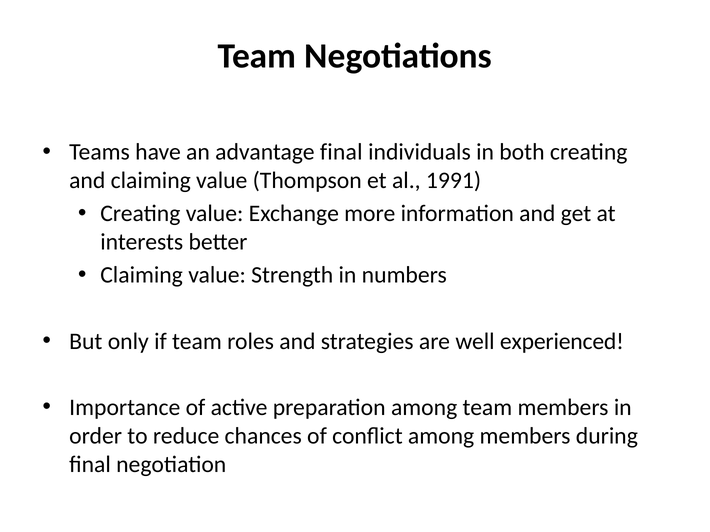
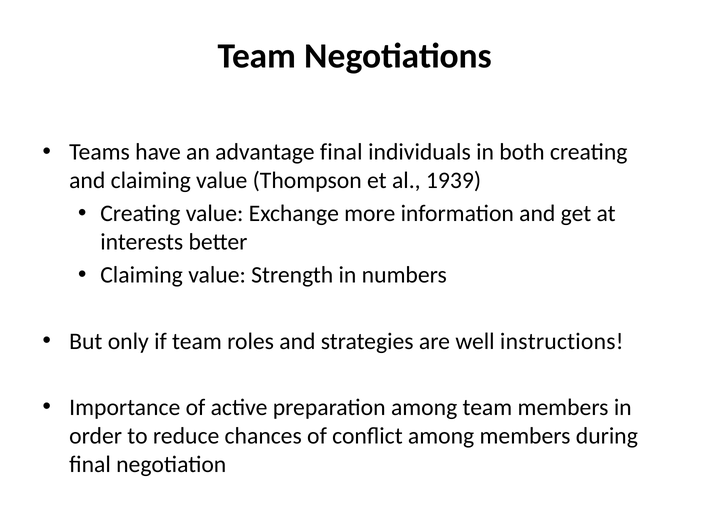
1991: 1991 -> 1939
experienced: experienced -> instructions
